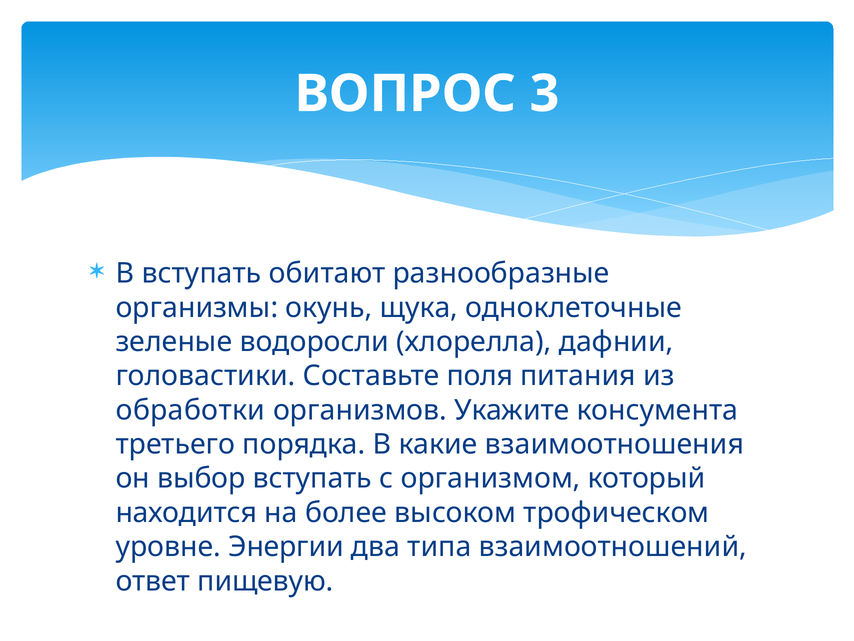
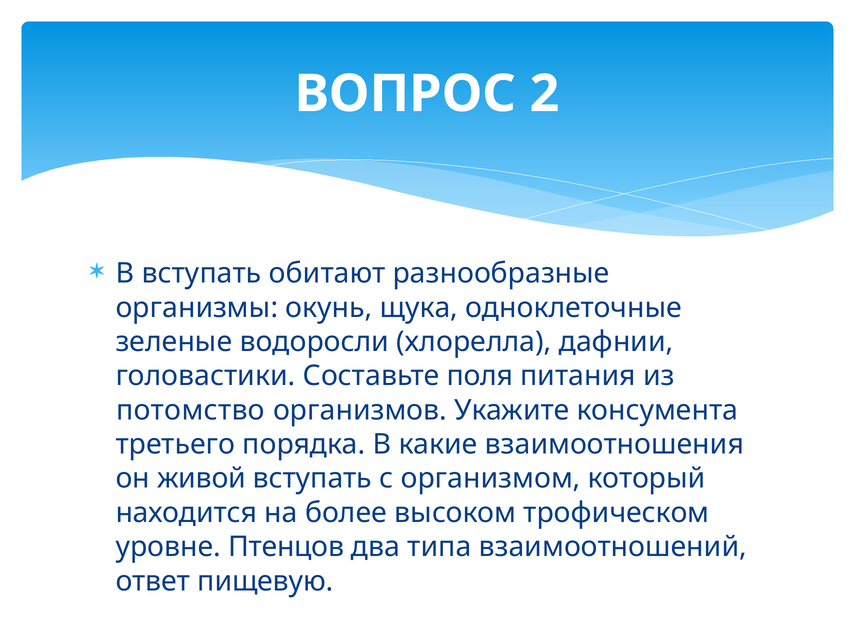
3: 3 -> 2
обработки: обработки -> потомство
выбор: выбор -> живой
Энергии: Энергии -> Птенцов
